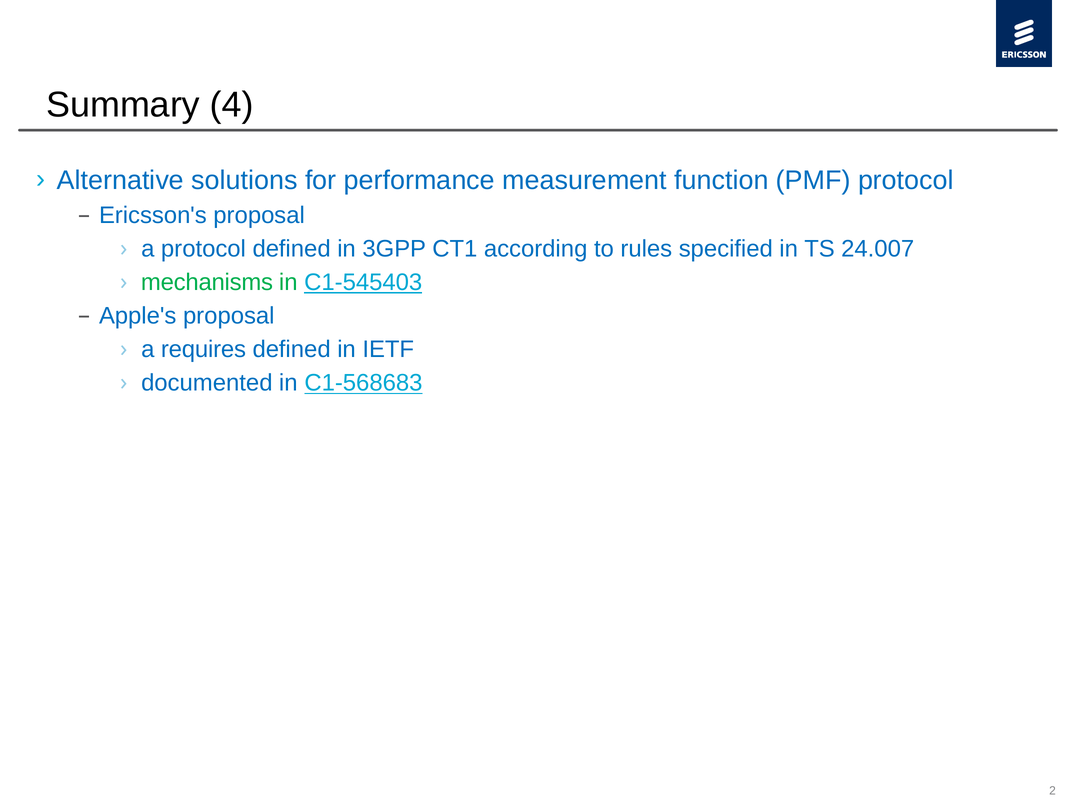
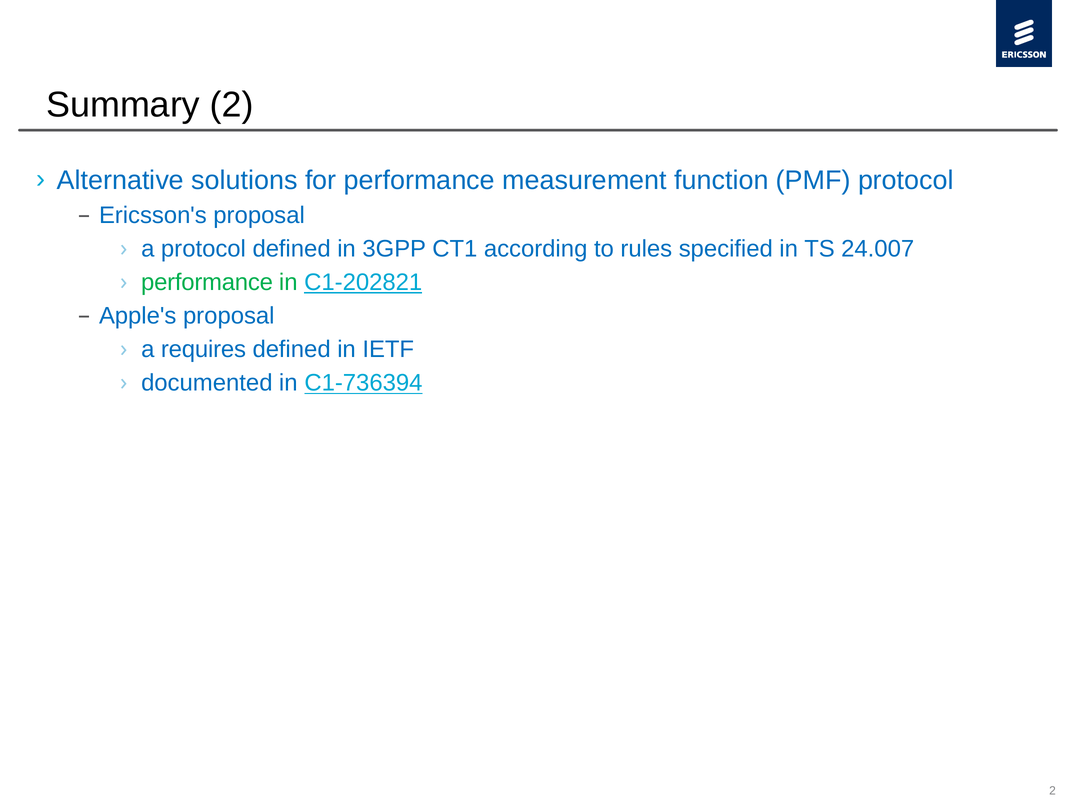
Summary 4: 4 -> 2
mechanisms at (207, 282): mechanisms -> performance
C1-545403: C1-545403 -> C1-202821
C1-568683: C1-568683 -> C1-736394
